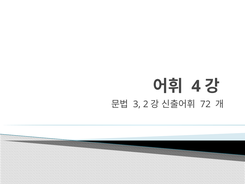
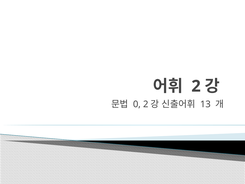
4 at (196, 86): 4 -> 2
3: 3 -> 0
72: 72 -> 13
